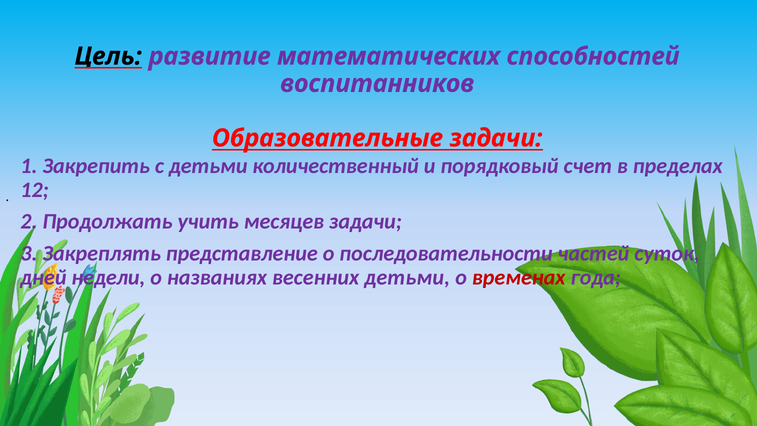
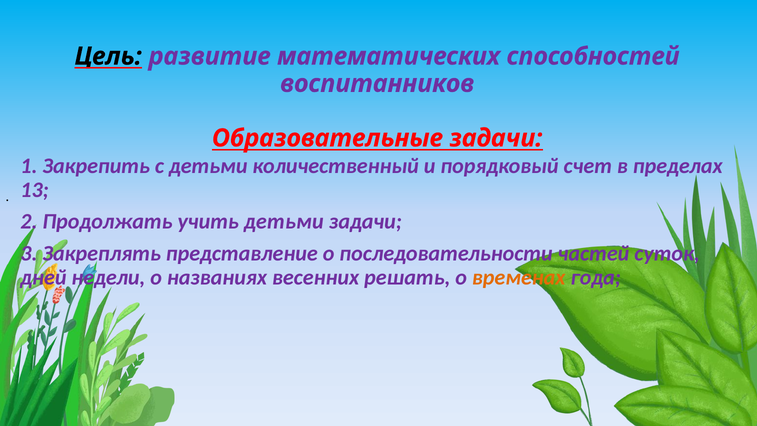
12: 12 -> 13
учить месяцев: месяцев -> детьми
весенних детьми: детьми -> решать
временах colour: red -> orange
